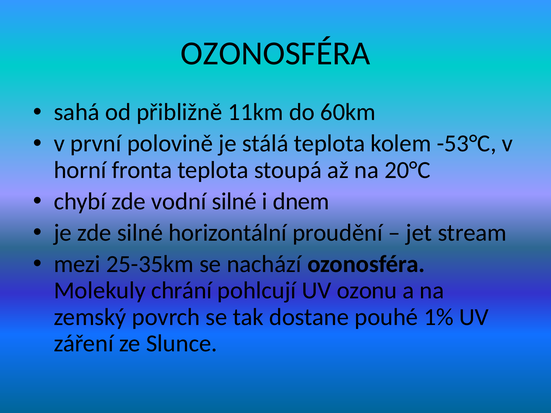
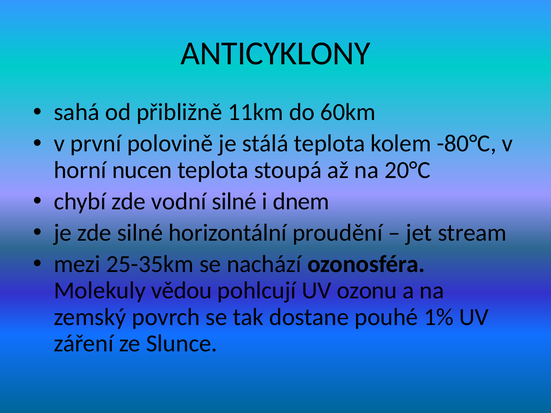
OZONOSFÉRA at (275, 53): OZONOSFÉRA -> ANTICYKLONY
-53°C: -53°C -> -80°C
fronta: fronta -> nucen
chrání: chrání -> vědou
